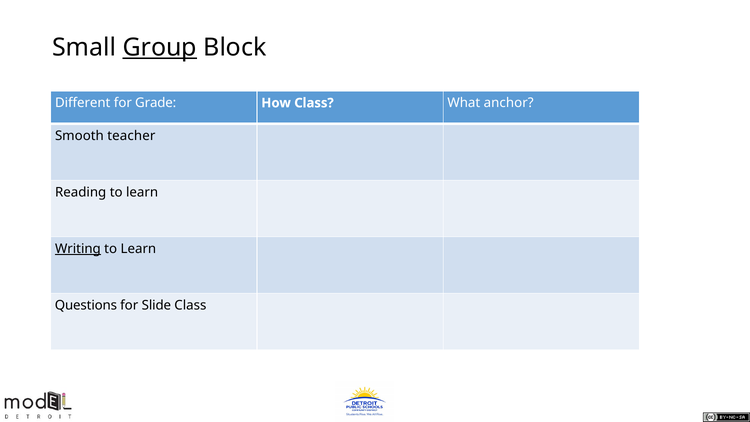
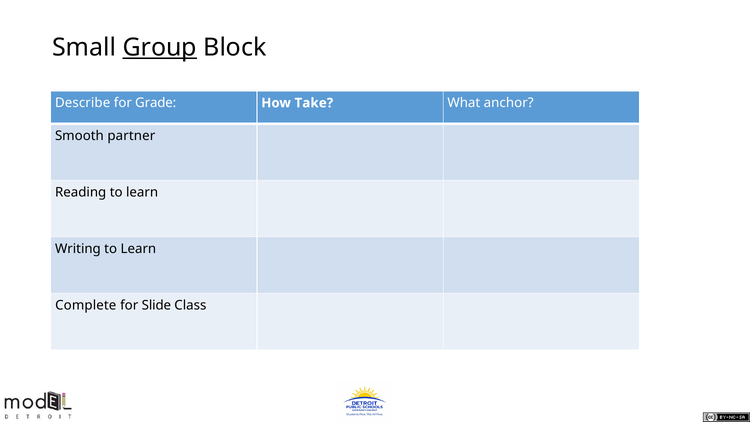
Different: Different -> Describe
How Class: Class -> Take
teacher: teacher -> partner
Writing underline: present -> none
Questions: Questions -> Complete
